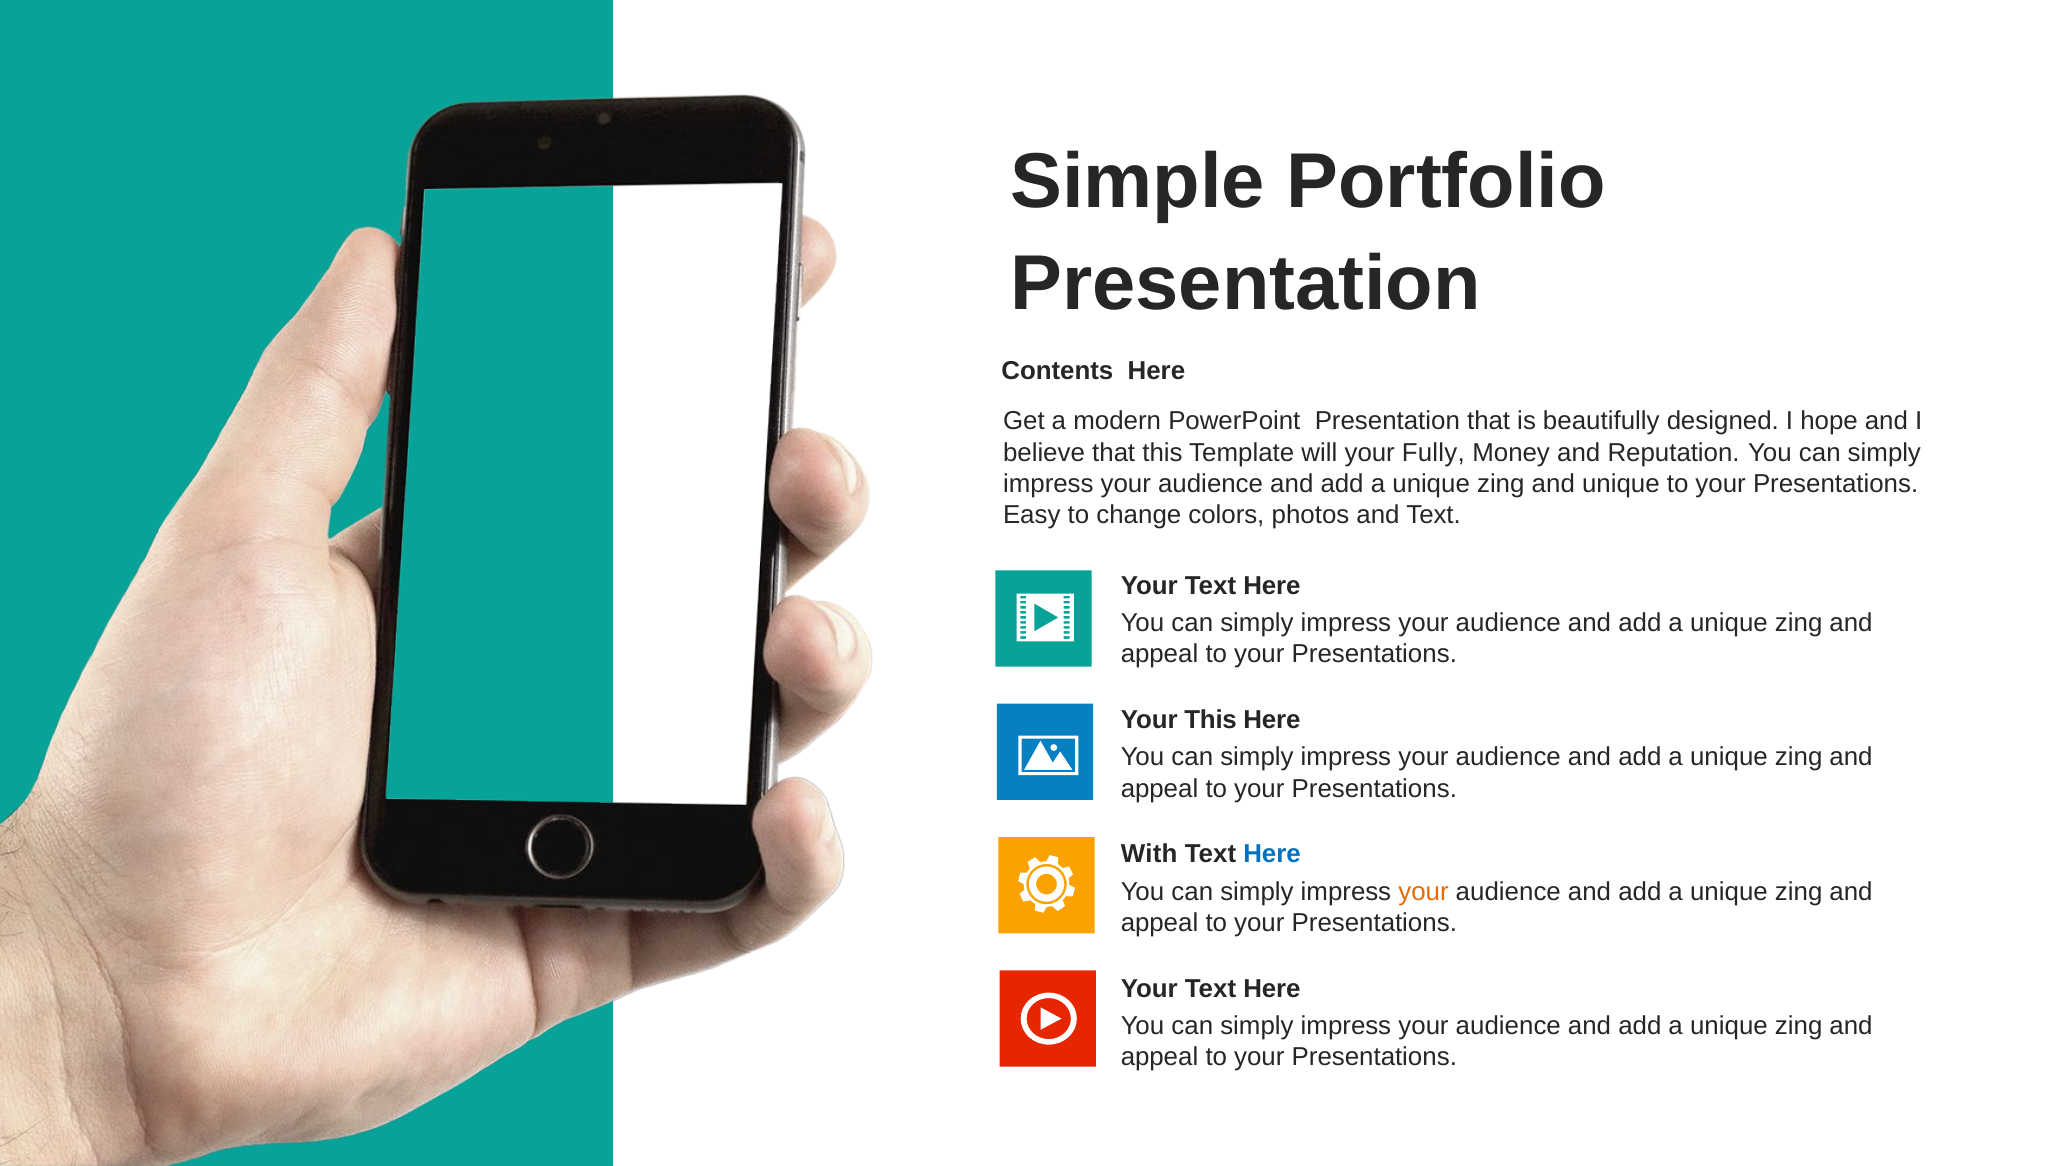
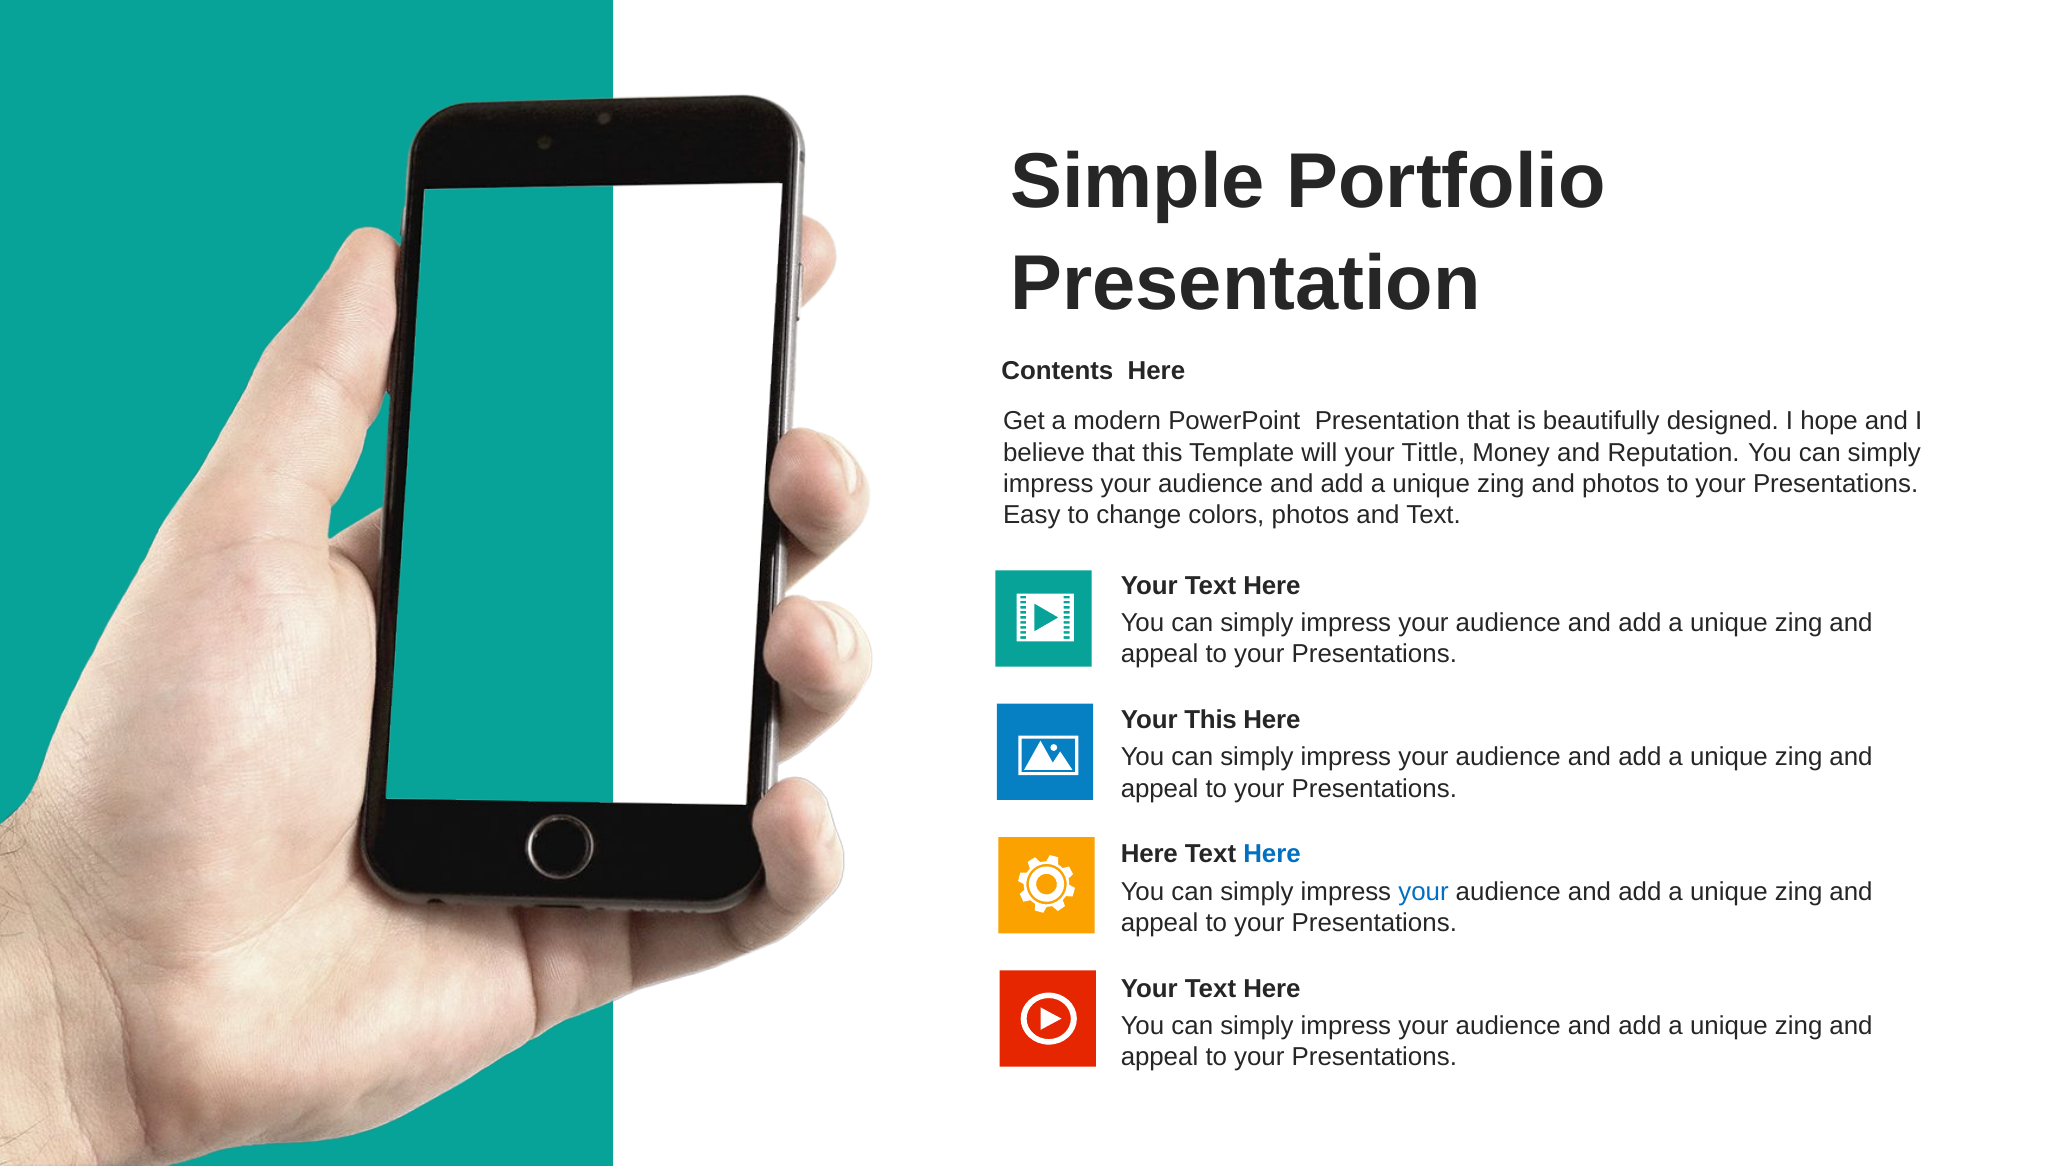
Fully: Fully -> Tittle
and unique: unique -> photos
With at (1149, 854): With -> Here
your at (1424, 891) colour: orange -> blue
